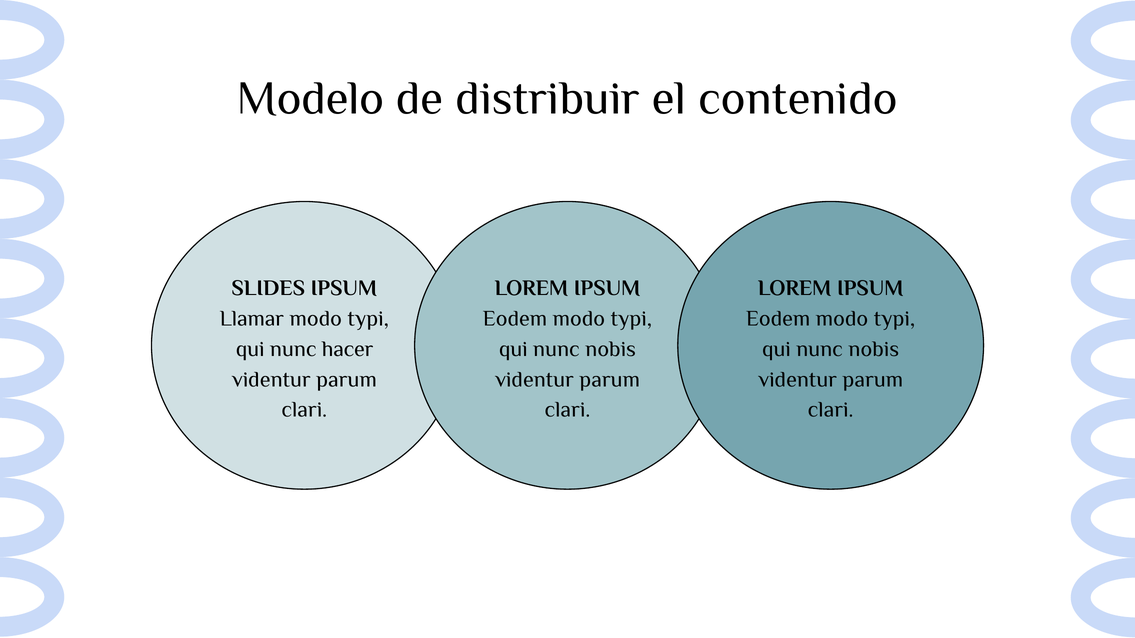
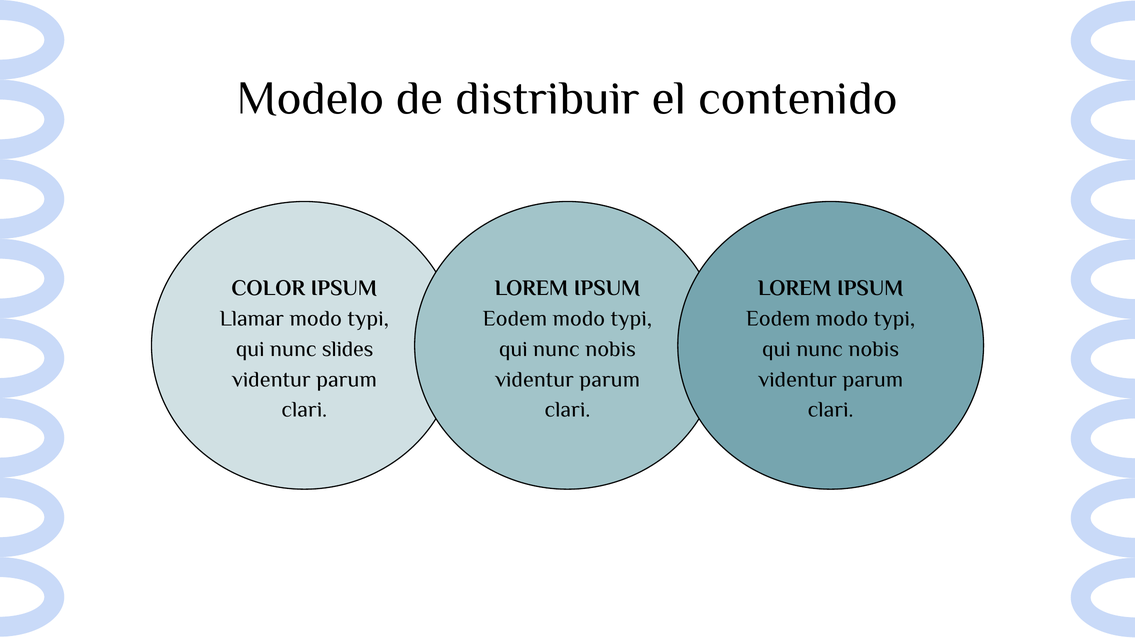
SLIDES: SLIDES -> COLOR
hacer: hacer -> slides
